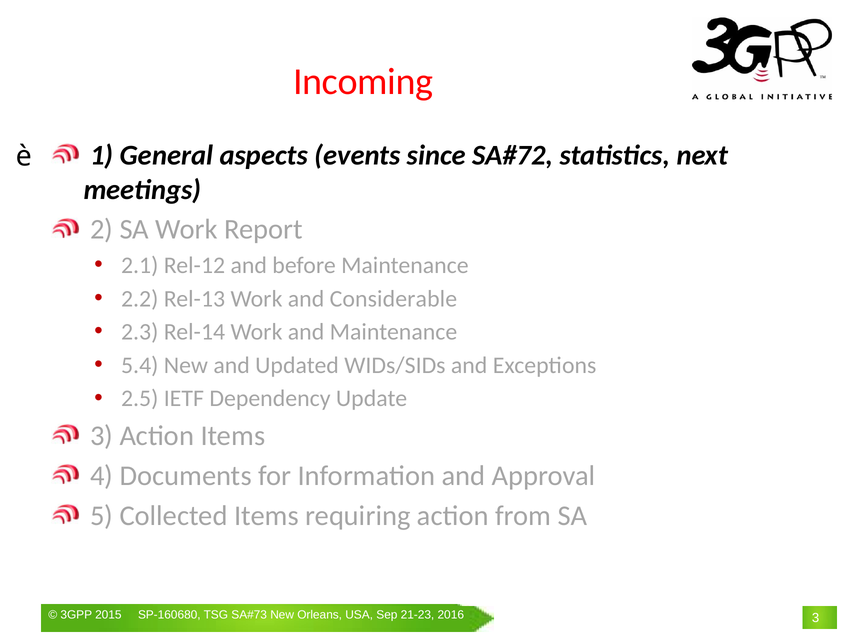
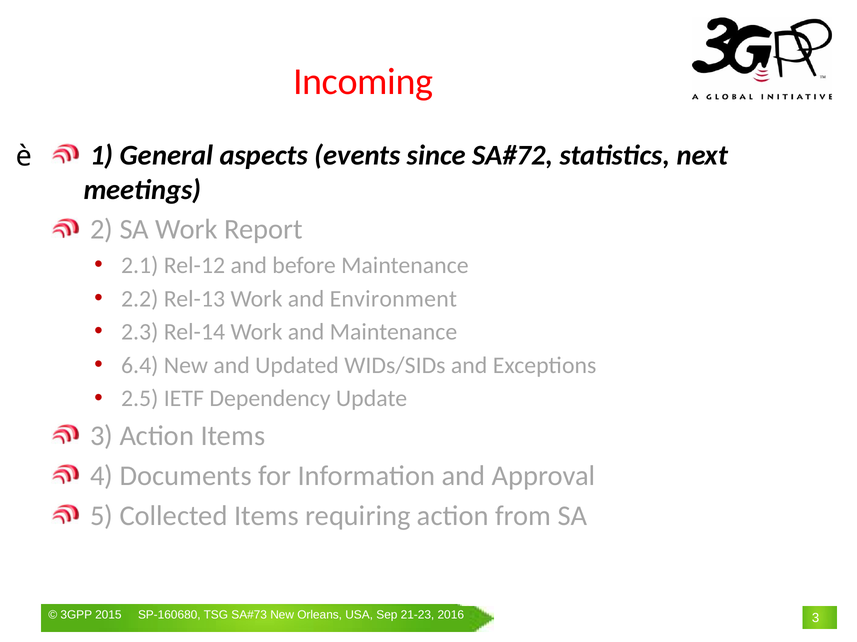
Considerable: Considerable -> Environment
5.4: 5.4 -> 6.4
